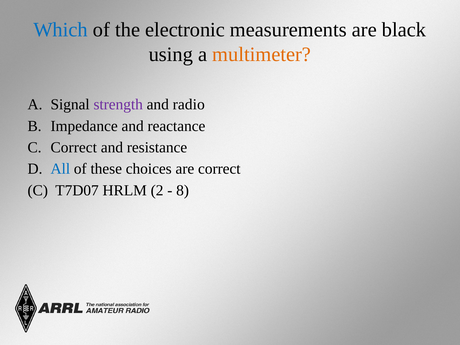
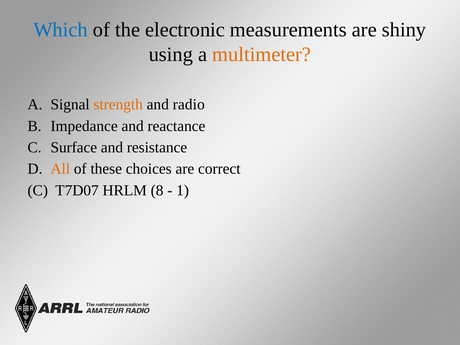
black: black -> shiny
strength colour: purple -> orange
C Correct: Correct -> Surface
All colour: blue -> orange
2: 2 -> 8
8: 8 -> 1
